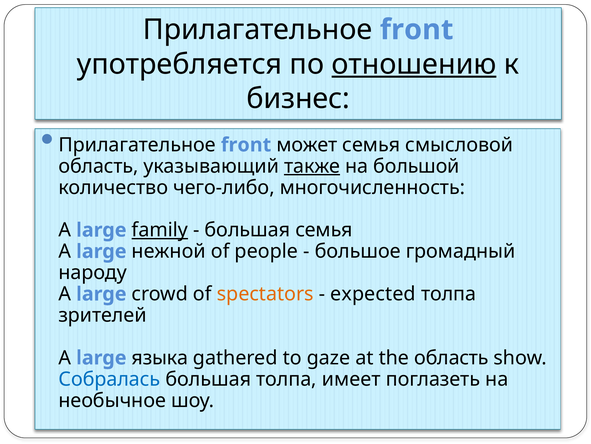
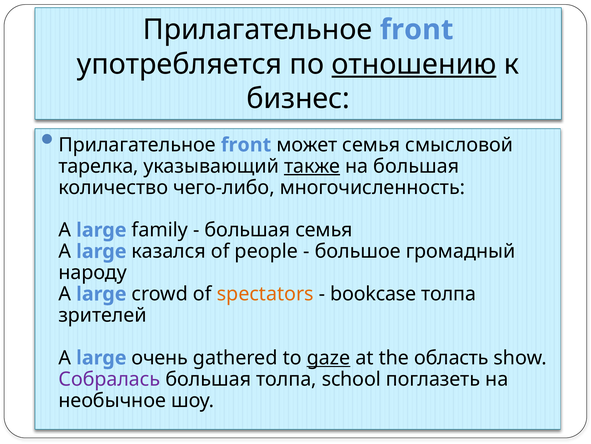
область at (98, 166): область -> тарелка
на большой: большой -> большая
family underline: present -> none
нежной: нежной -> казался
expected: expected -> bookcase
языка: языка -> очень
gaze underline: none -> present
Собралась colour: blue -> purple
имеет: имеет -> school
